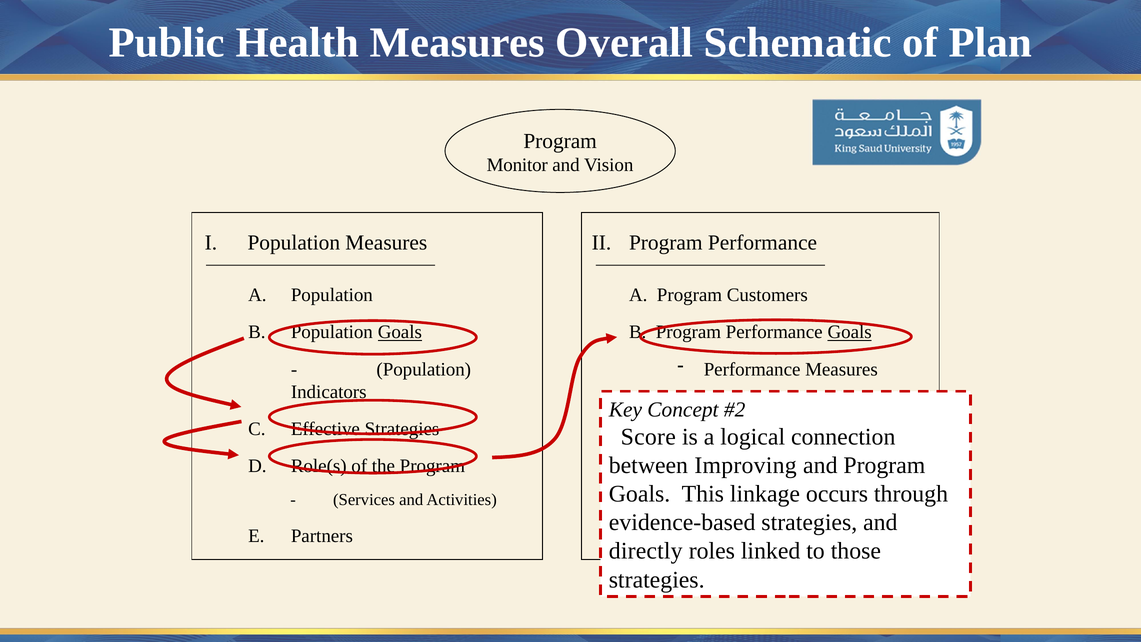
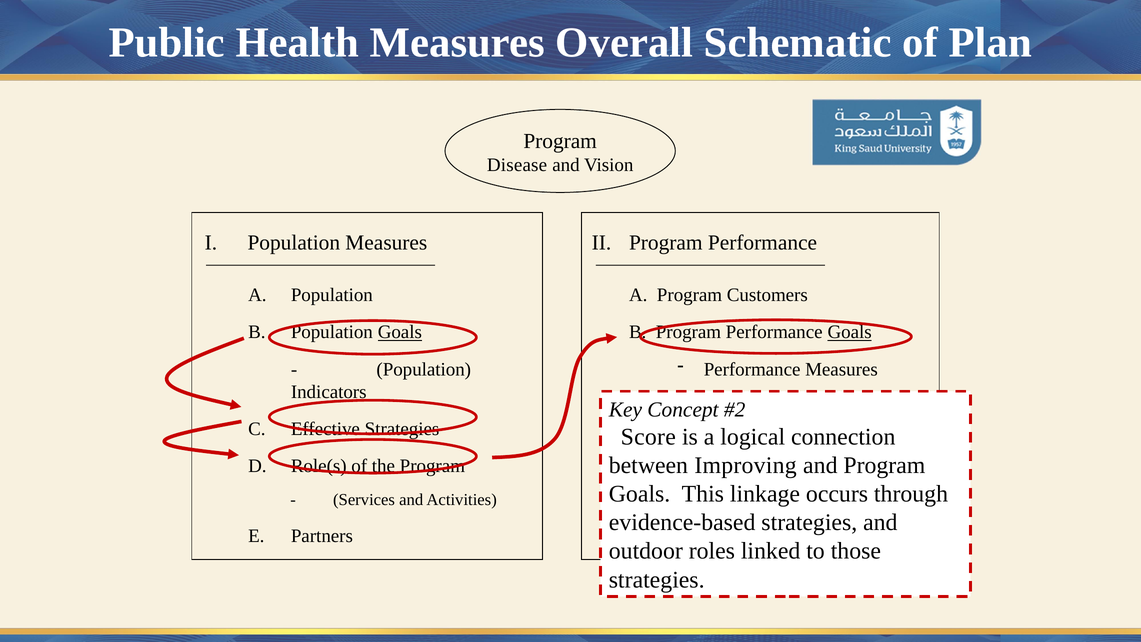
Monitor: Monitor -> Disease
directly: directly -> outdoor
